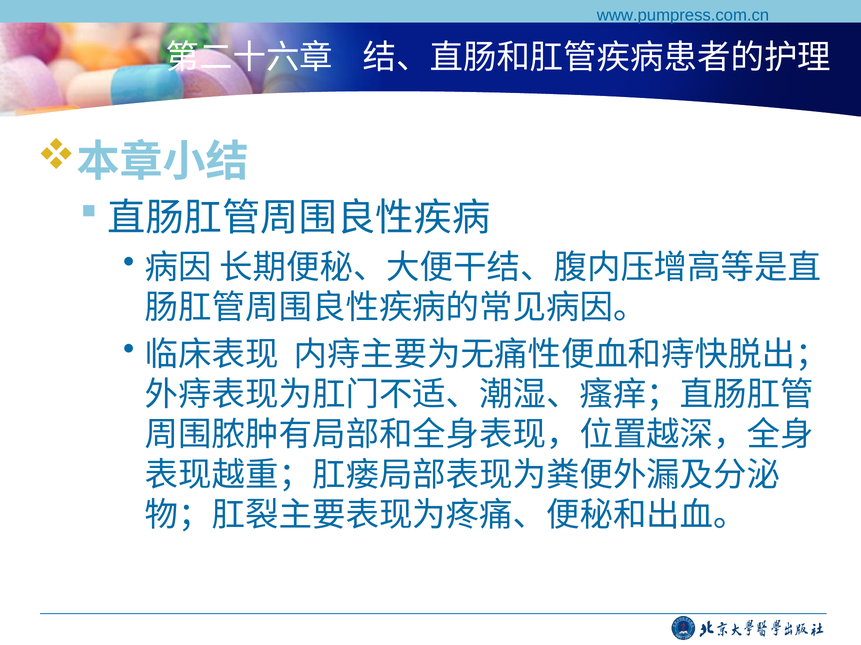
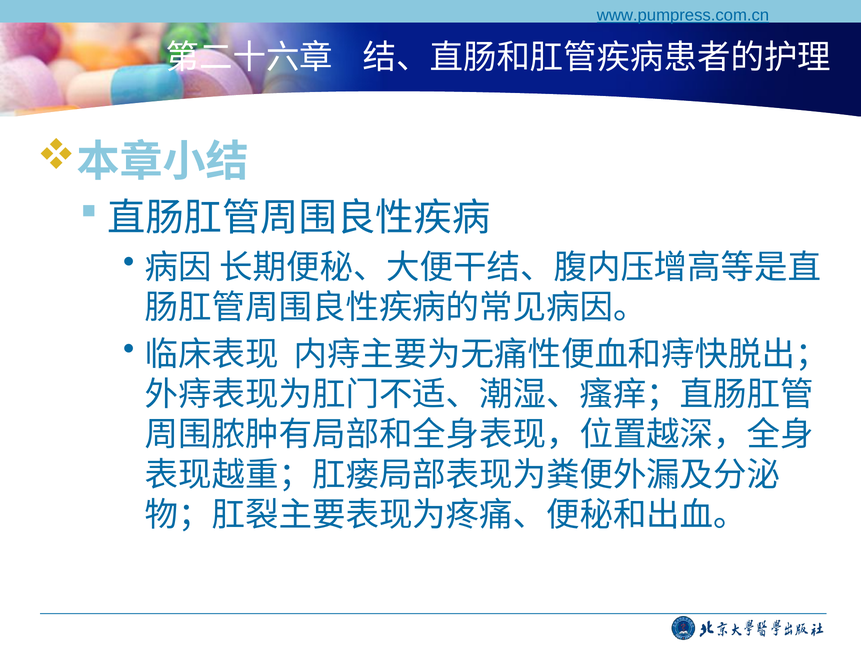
www.pumpress.com.cn underline: none -> present
